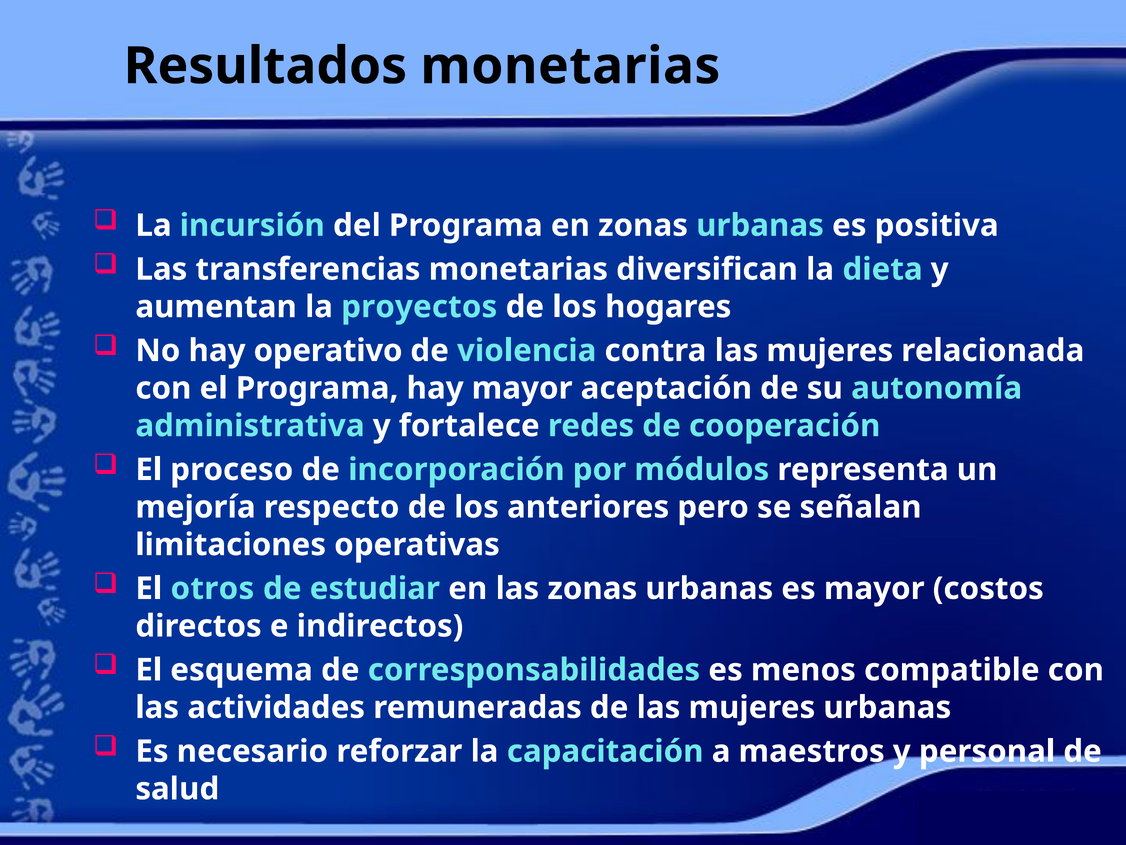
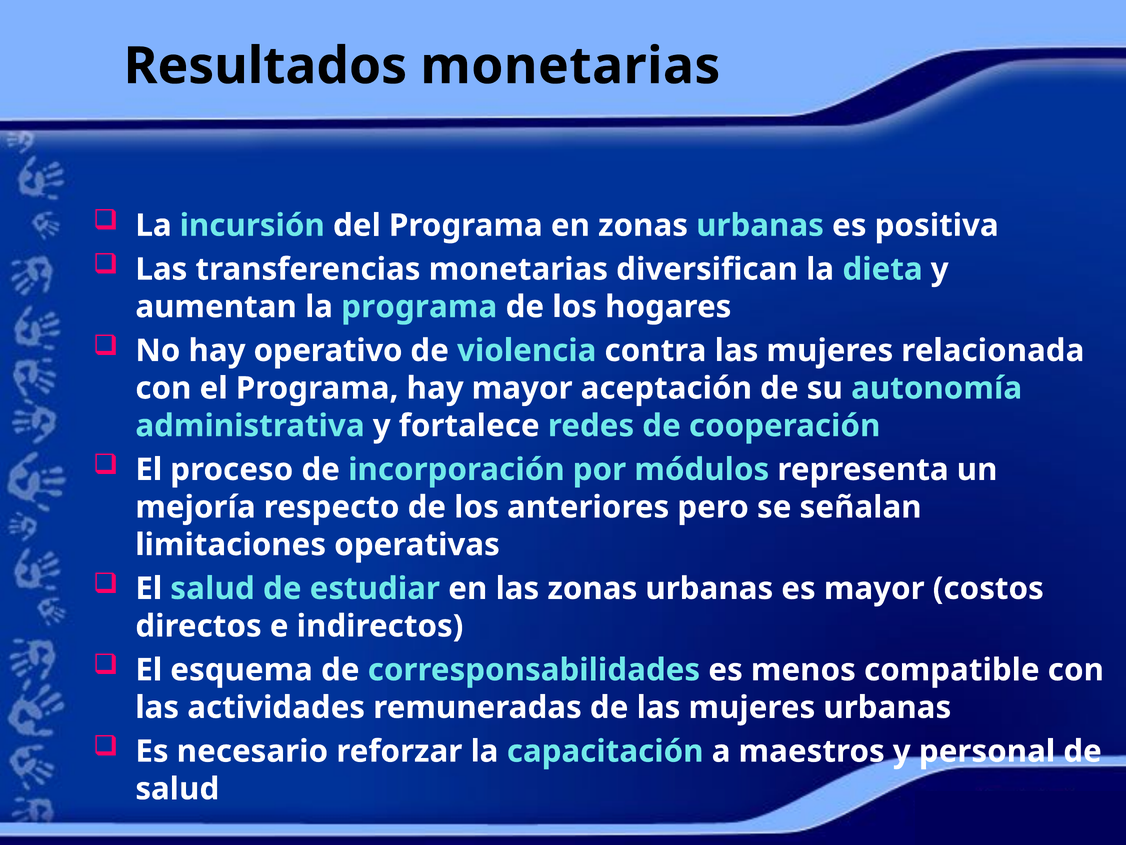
la proyectos: proyectos -> programa
El otros: otros -> salud
